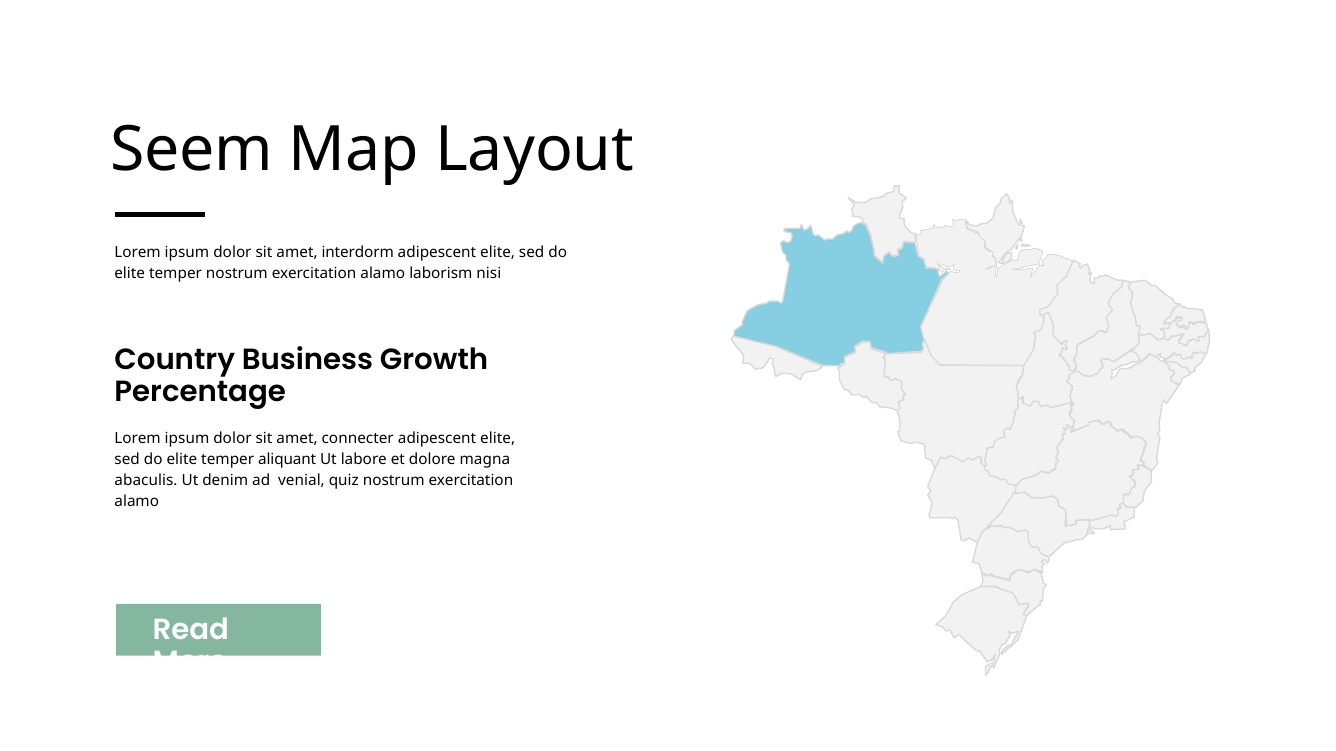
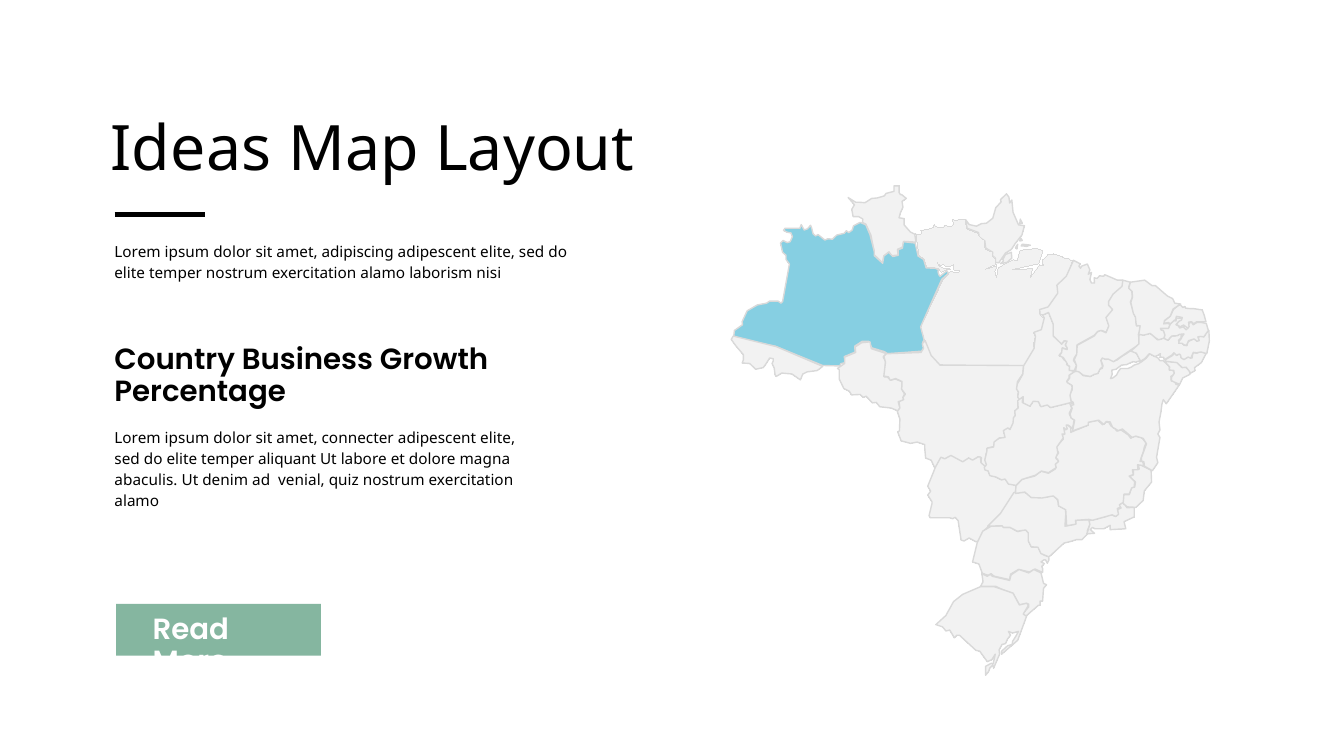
Seem: Seem -> Ideas
interdorm: interdorm -> adipiscing
